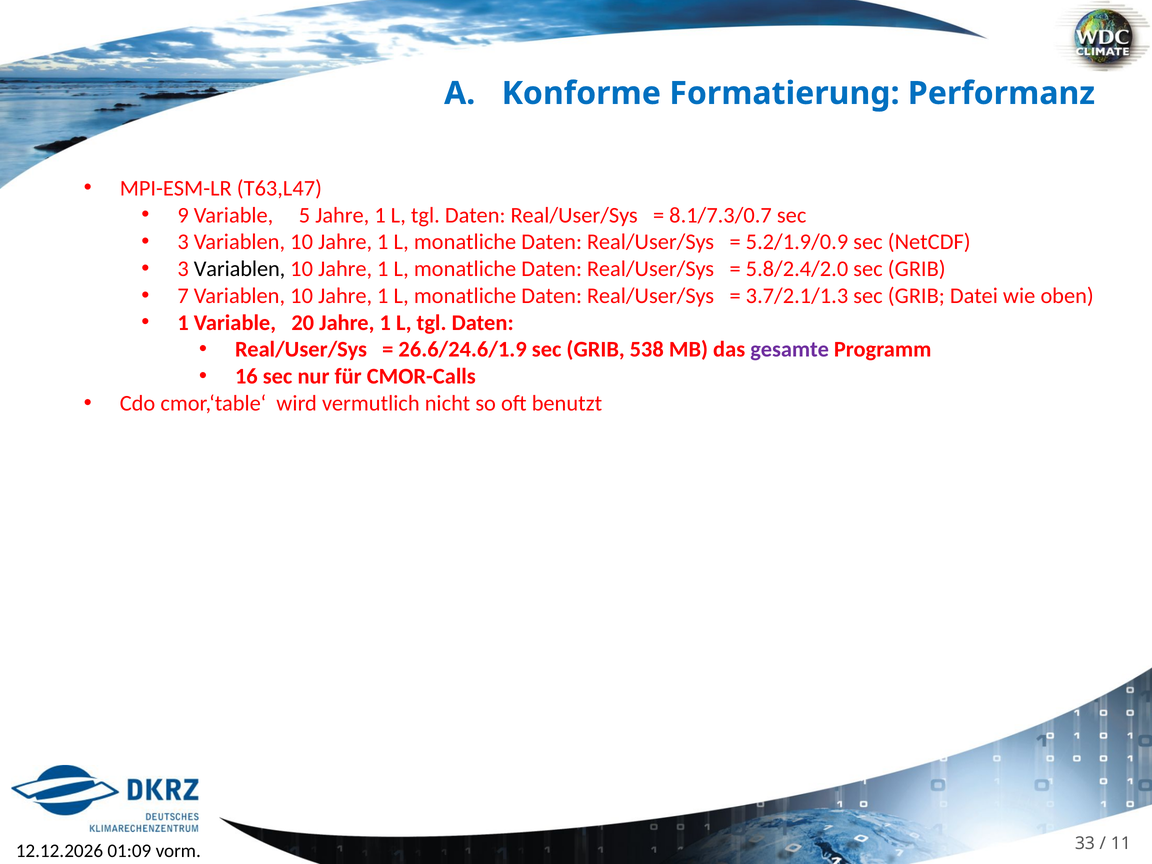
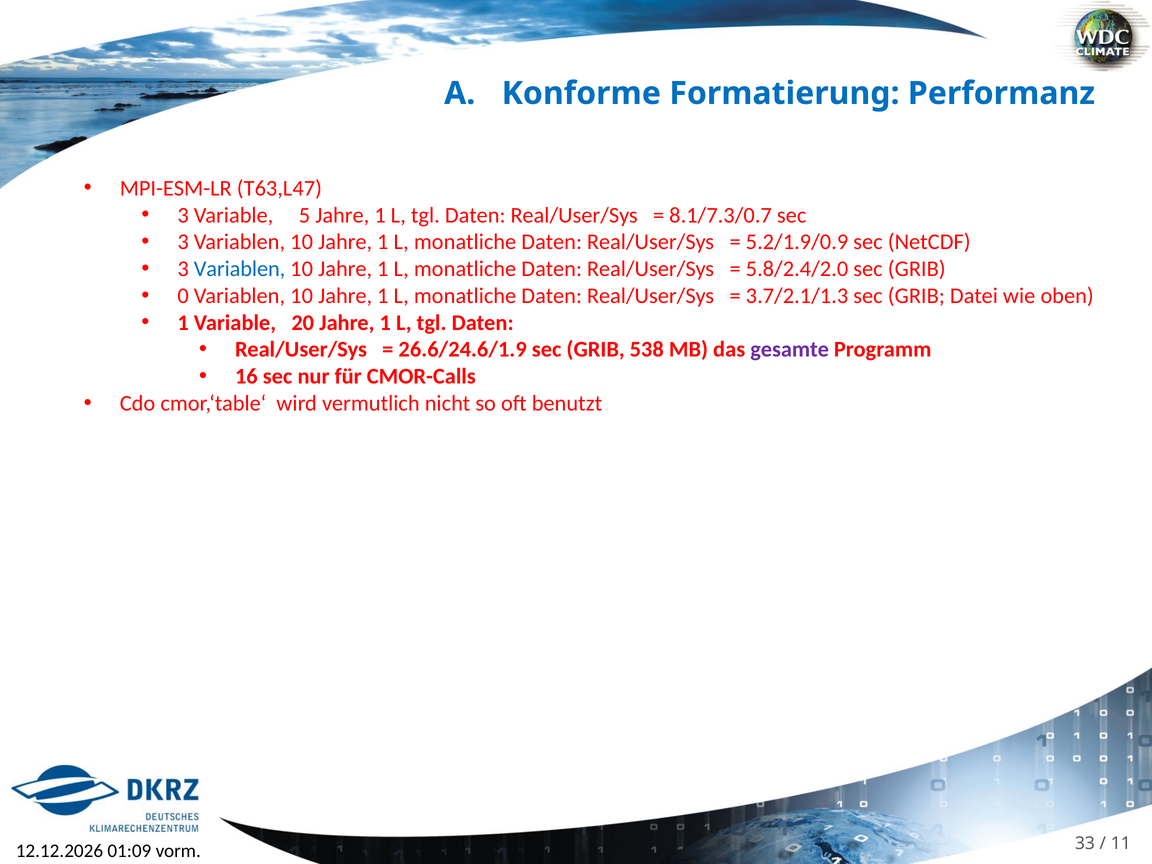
9 at (183, 215): 9 -> 3
Variablen at (240, 269) colour: black -> blue
7: 7 -> 0
